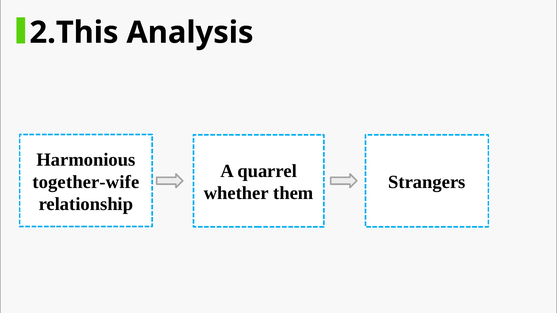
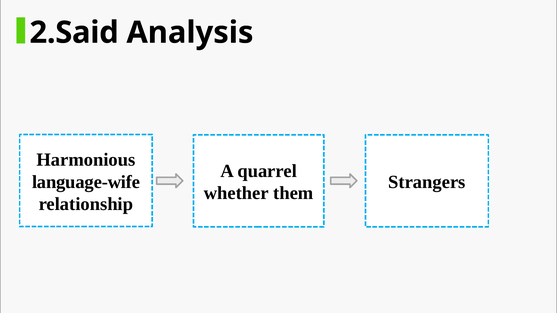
2.This: 2.This -> 2.Said
together-wife: together-wife -> language-wife
